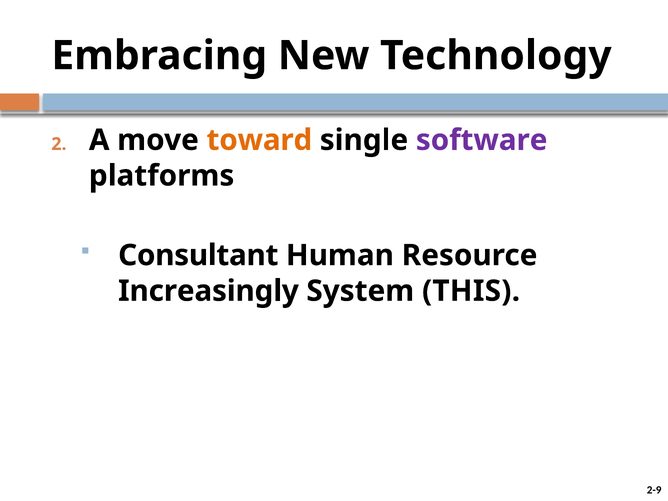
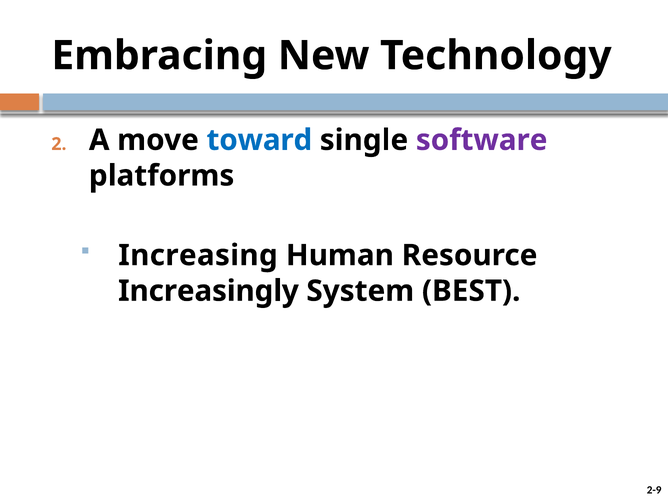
toward colour: orange -> blue
Consultant: Consultant -> Increasing
THIS: THIS -> BEST
